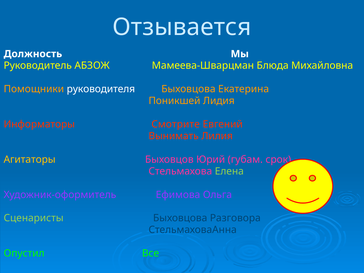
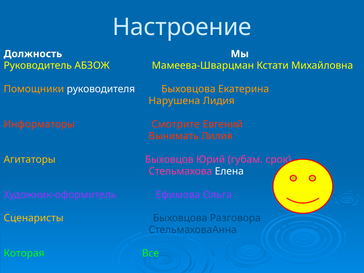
Отзывается: Отзывается -> Настроение
Блюда: Блюда -> Кстати
Поникшей: Поникшей -> Нарушена
Елена colour: light green -> white
Сценаристы colour: light green -> yellow
Опустил: Опустил -> Которая
